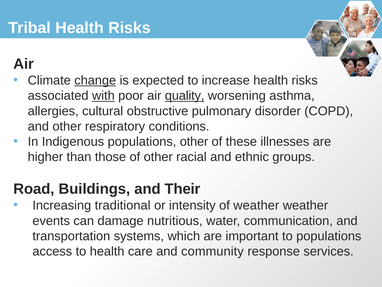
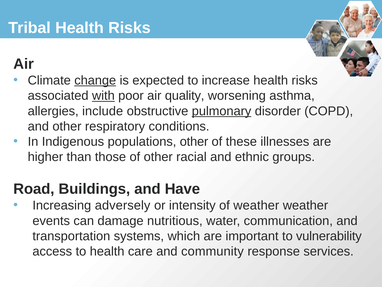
quality underline: present -> none
cultural: cultural -> include
pulmonary underline: none -> present
Their: Their -> Have
traditional: traditional -> adversely
to populations: populations -> vulnerability
